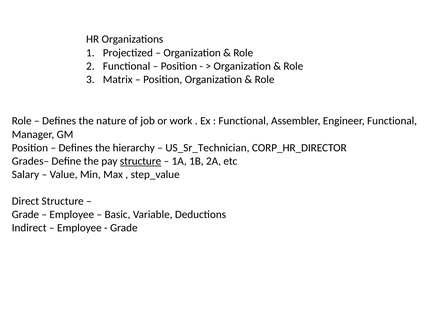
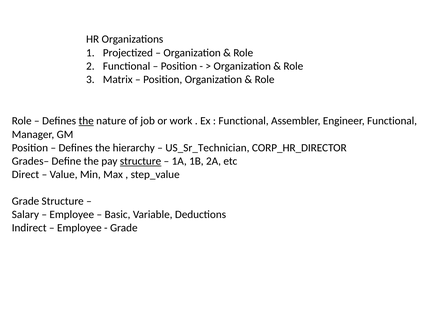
the at (86, 121) underline: none -> present
Salary: Salary -> Direct
Direct at (25, 201): Direct -> Grade
Grade at (25, 215): Grade -> Salary
